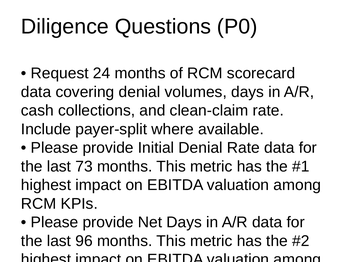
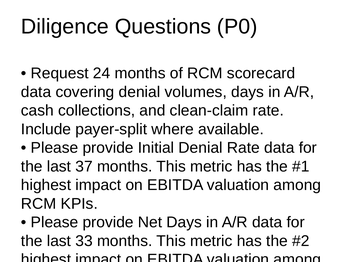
73: 73 -> 37
96: 96 -> 33
